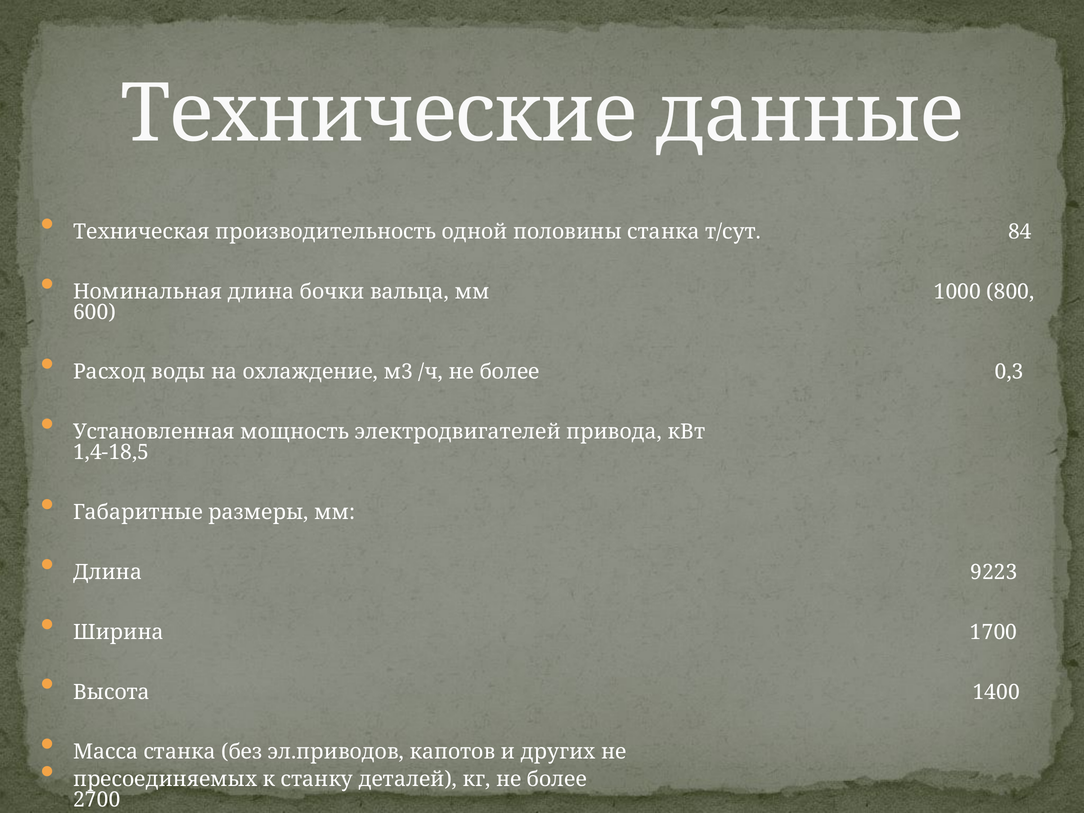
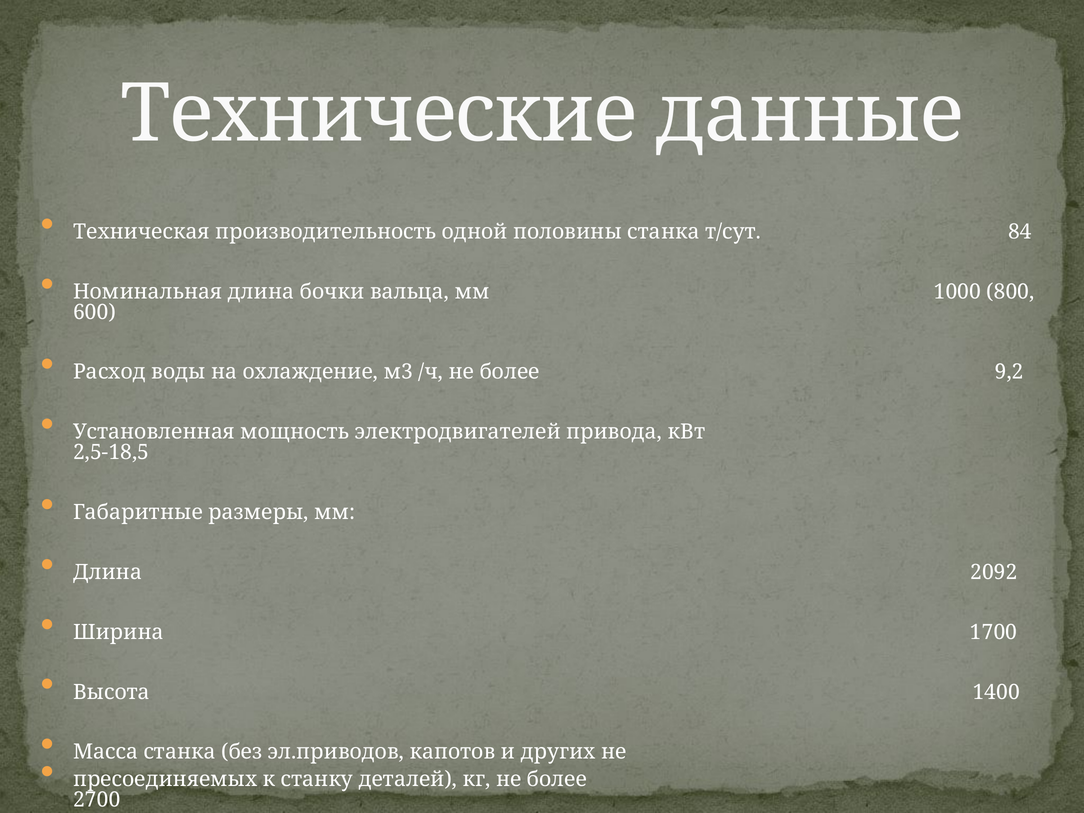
0,3: 0,3 -> 9,2
1,4-18,5: 1,4-18,5 -> 2,5-18,5
9223: 9223 -> 2092
